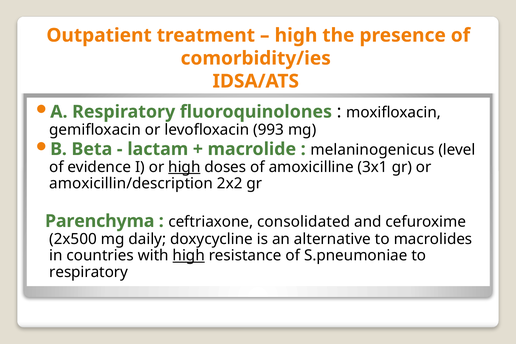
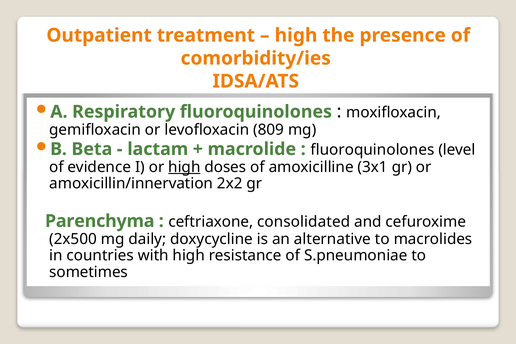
993: 993 -> 809
melaninogenicus at (372, 150): melaninogenicus -> fluoroquinolones
amoxicillin/description: amoxicillin/description -> amoxicillin/innervation
high at (189, 255) underline: present -> none
respiratory at (89, 272): respiratory -> sometimes
